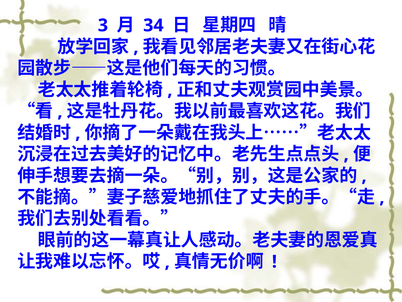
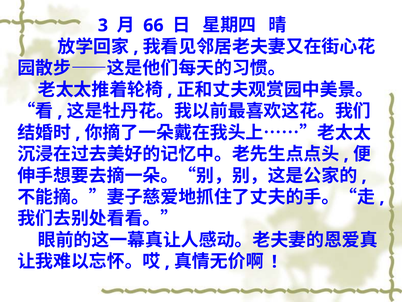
34: 34 -> 66
